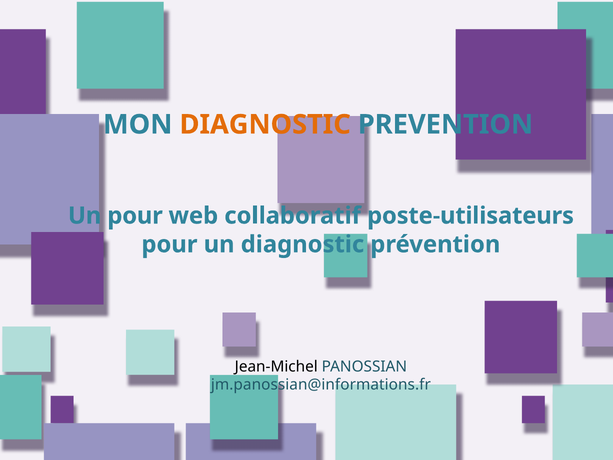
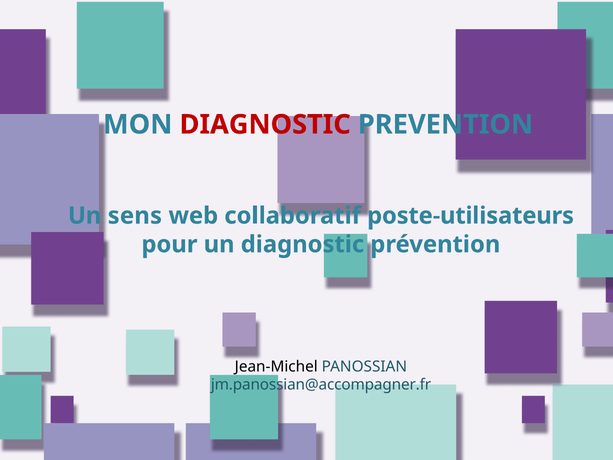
DIAGNOSTIC at (265, 125) colour: orange -> red
Un pour: pour -> sens
jm.panossian@informations.fr: jm.panossian@informations.fr -> jm.panossian@accompagner.fr
